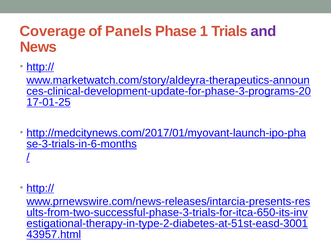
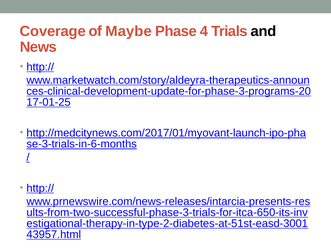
Panels: Panels -> Maybe
1: 1 -> 4
and colour: purple -> black
